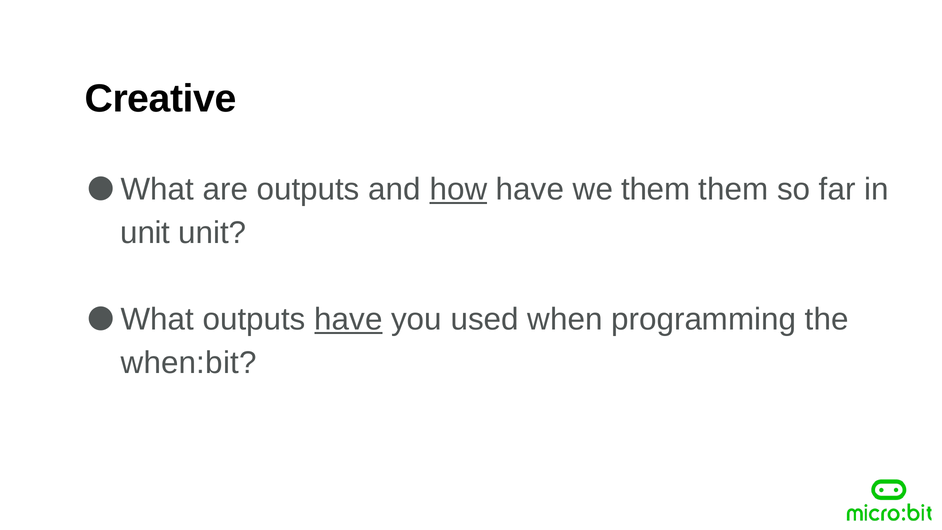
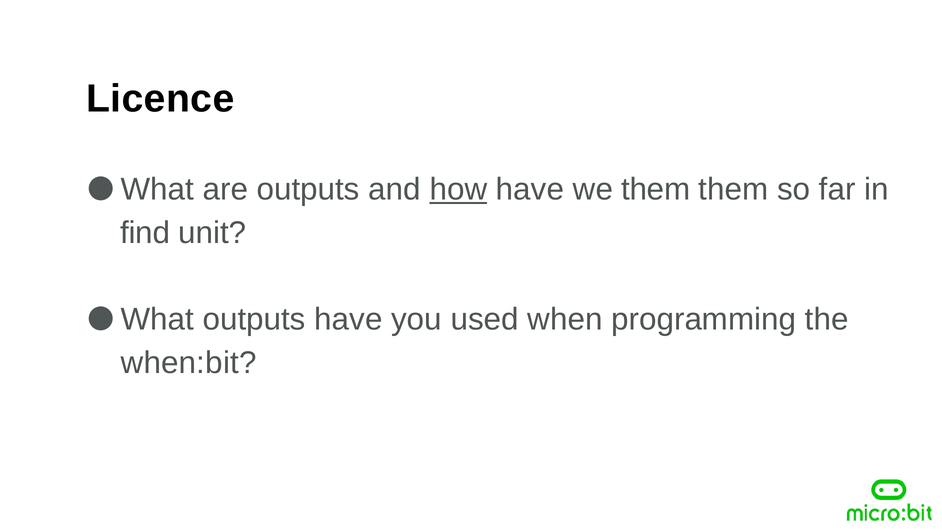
Creative: Creative -> Licence
unit at (145, 233): unit -> find
have at (348, 320) underline: present -> none
